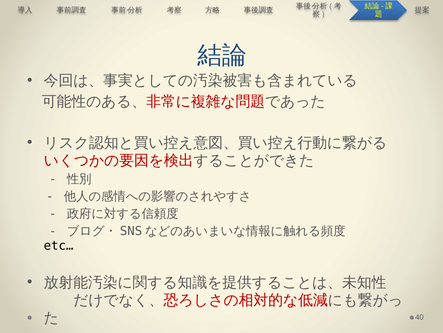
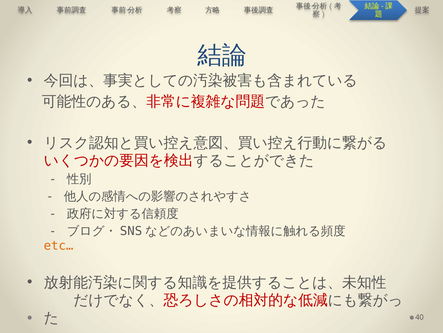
etc… colour: black -> orange
